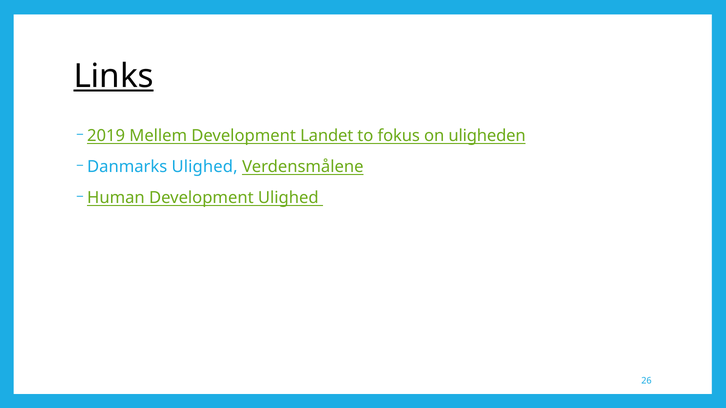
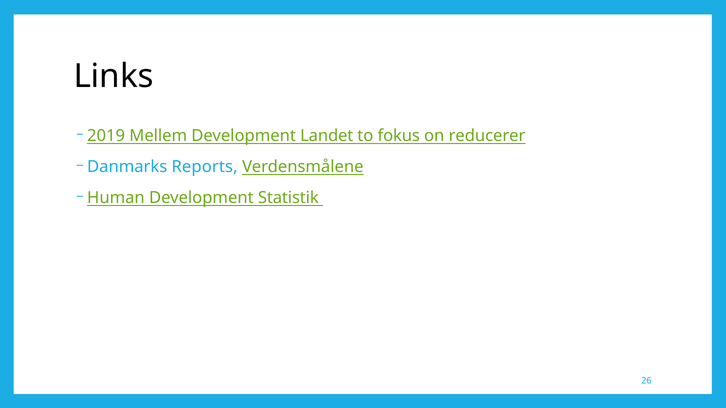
Links underline: present -> none
uligheden: uligheden -> reducerer
Ulighed at (205, 167): Ulighed -> Reports
Development Ulighed: Ulighed -> Statistik
